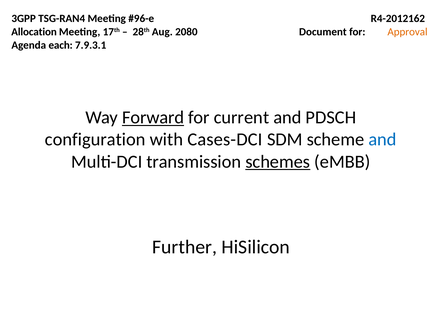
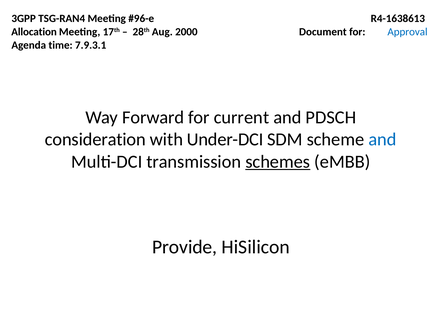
R4-2012162: R4-2012162 -> R4-1638613
2080: 2080 -> 2000
Approval colour: orange -> blue
each: each -> time
Forward underline: present -> none
configuration: configuration -> consideration
Cases-DCI: Cases-DCI -> Under-DCI
Further: Further -> Provide
